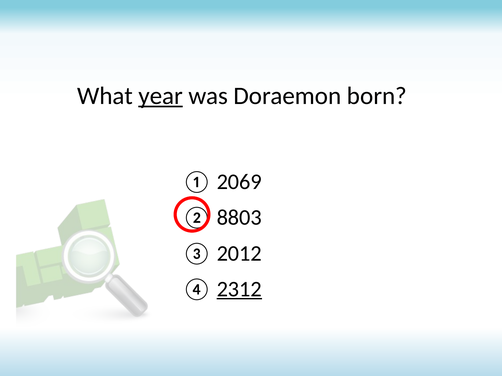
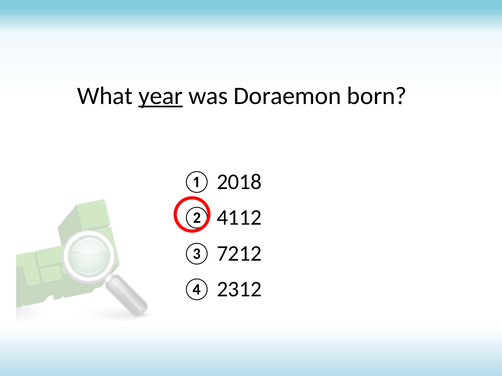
2069: 2069 -> 2018
8803: 8803 -> 4112
2012: 2012 -> 7212
2312 underline: present -> none
